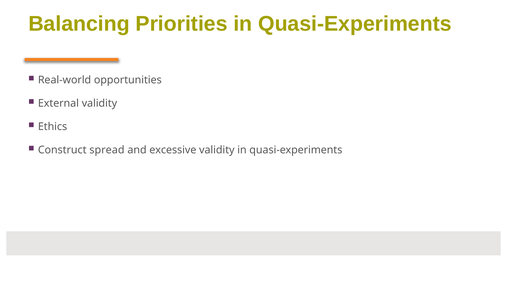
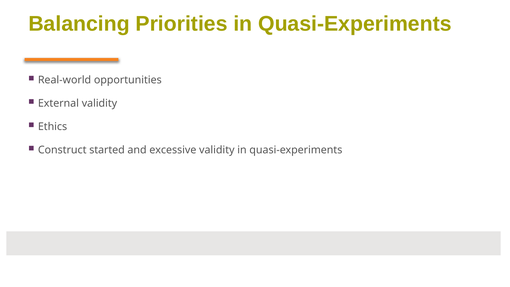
spread: spread -> started
